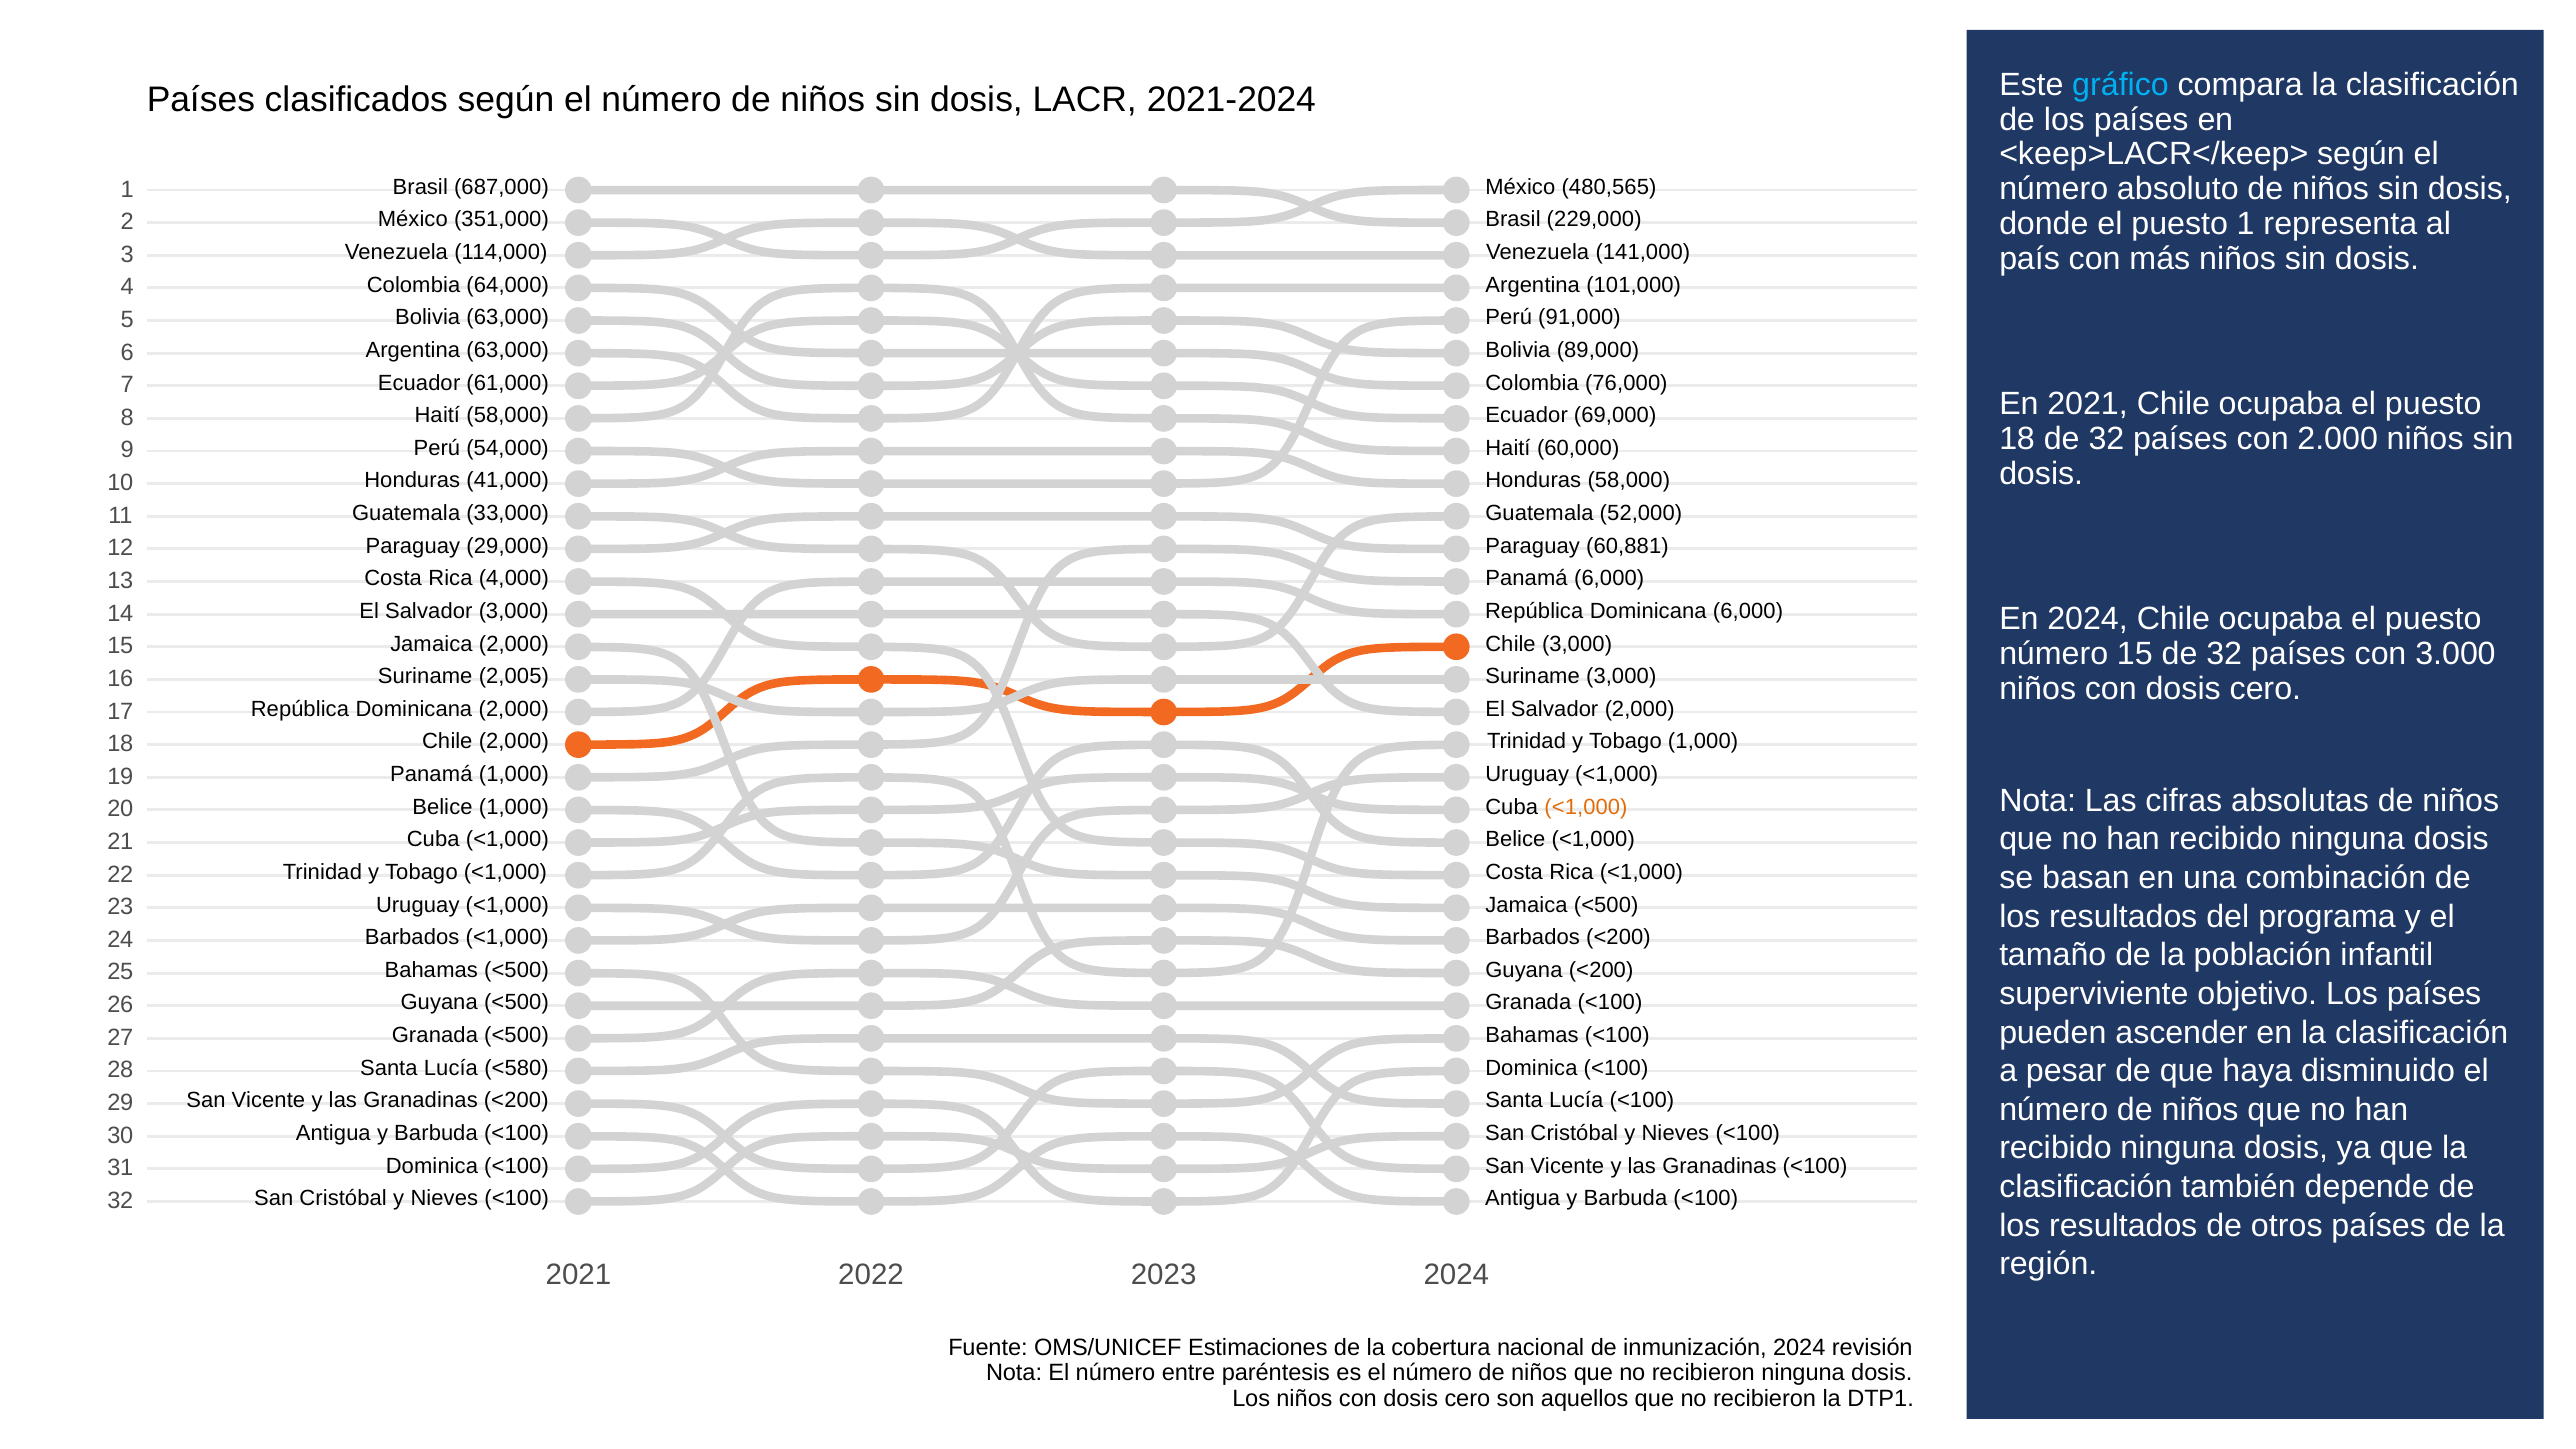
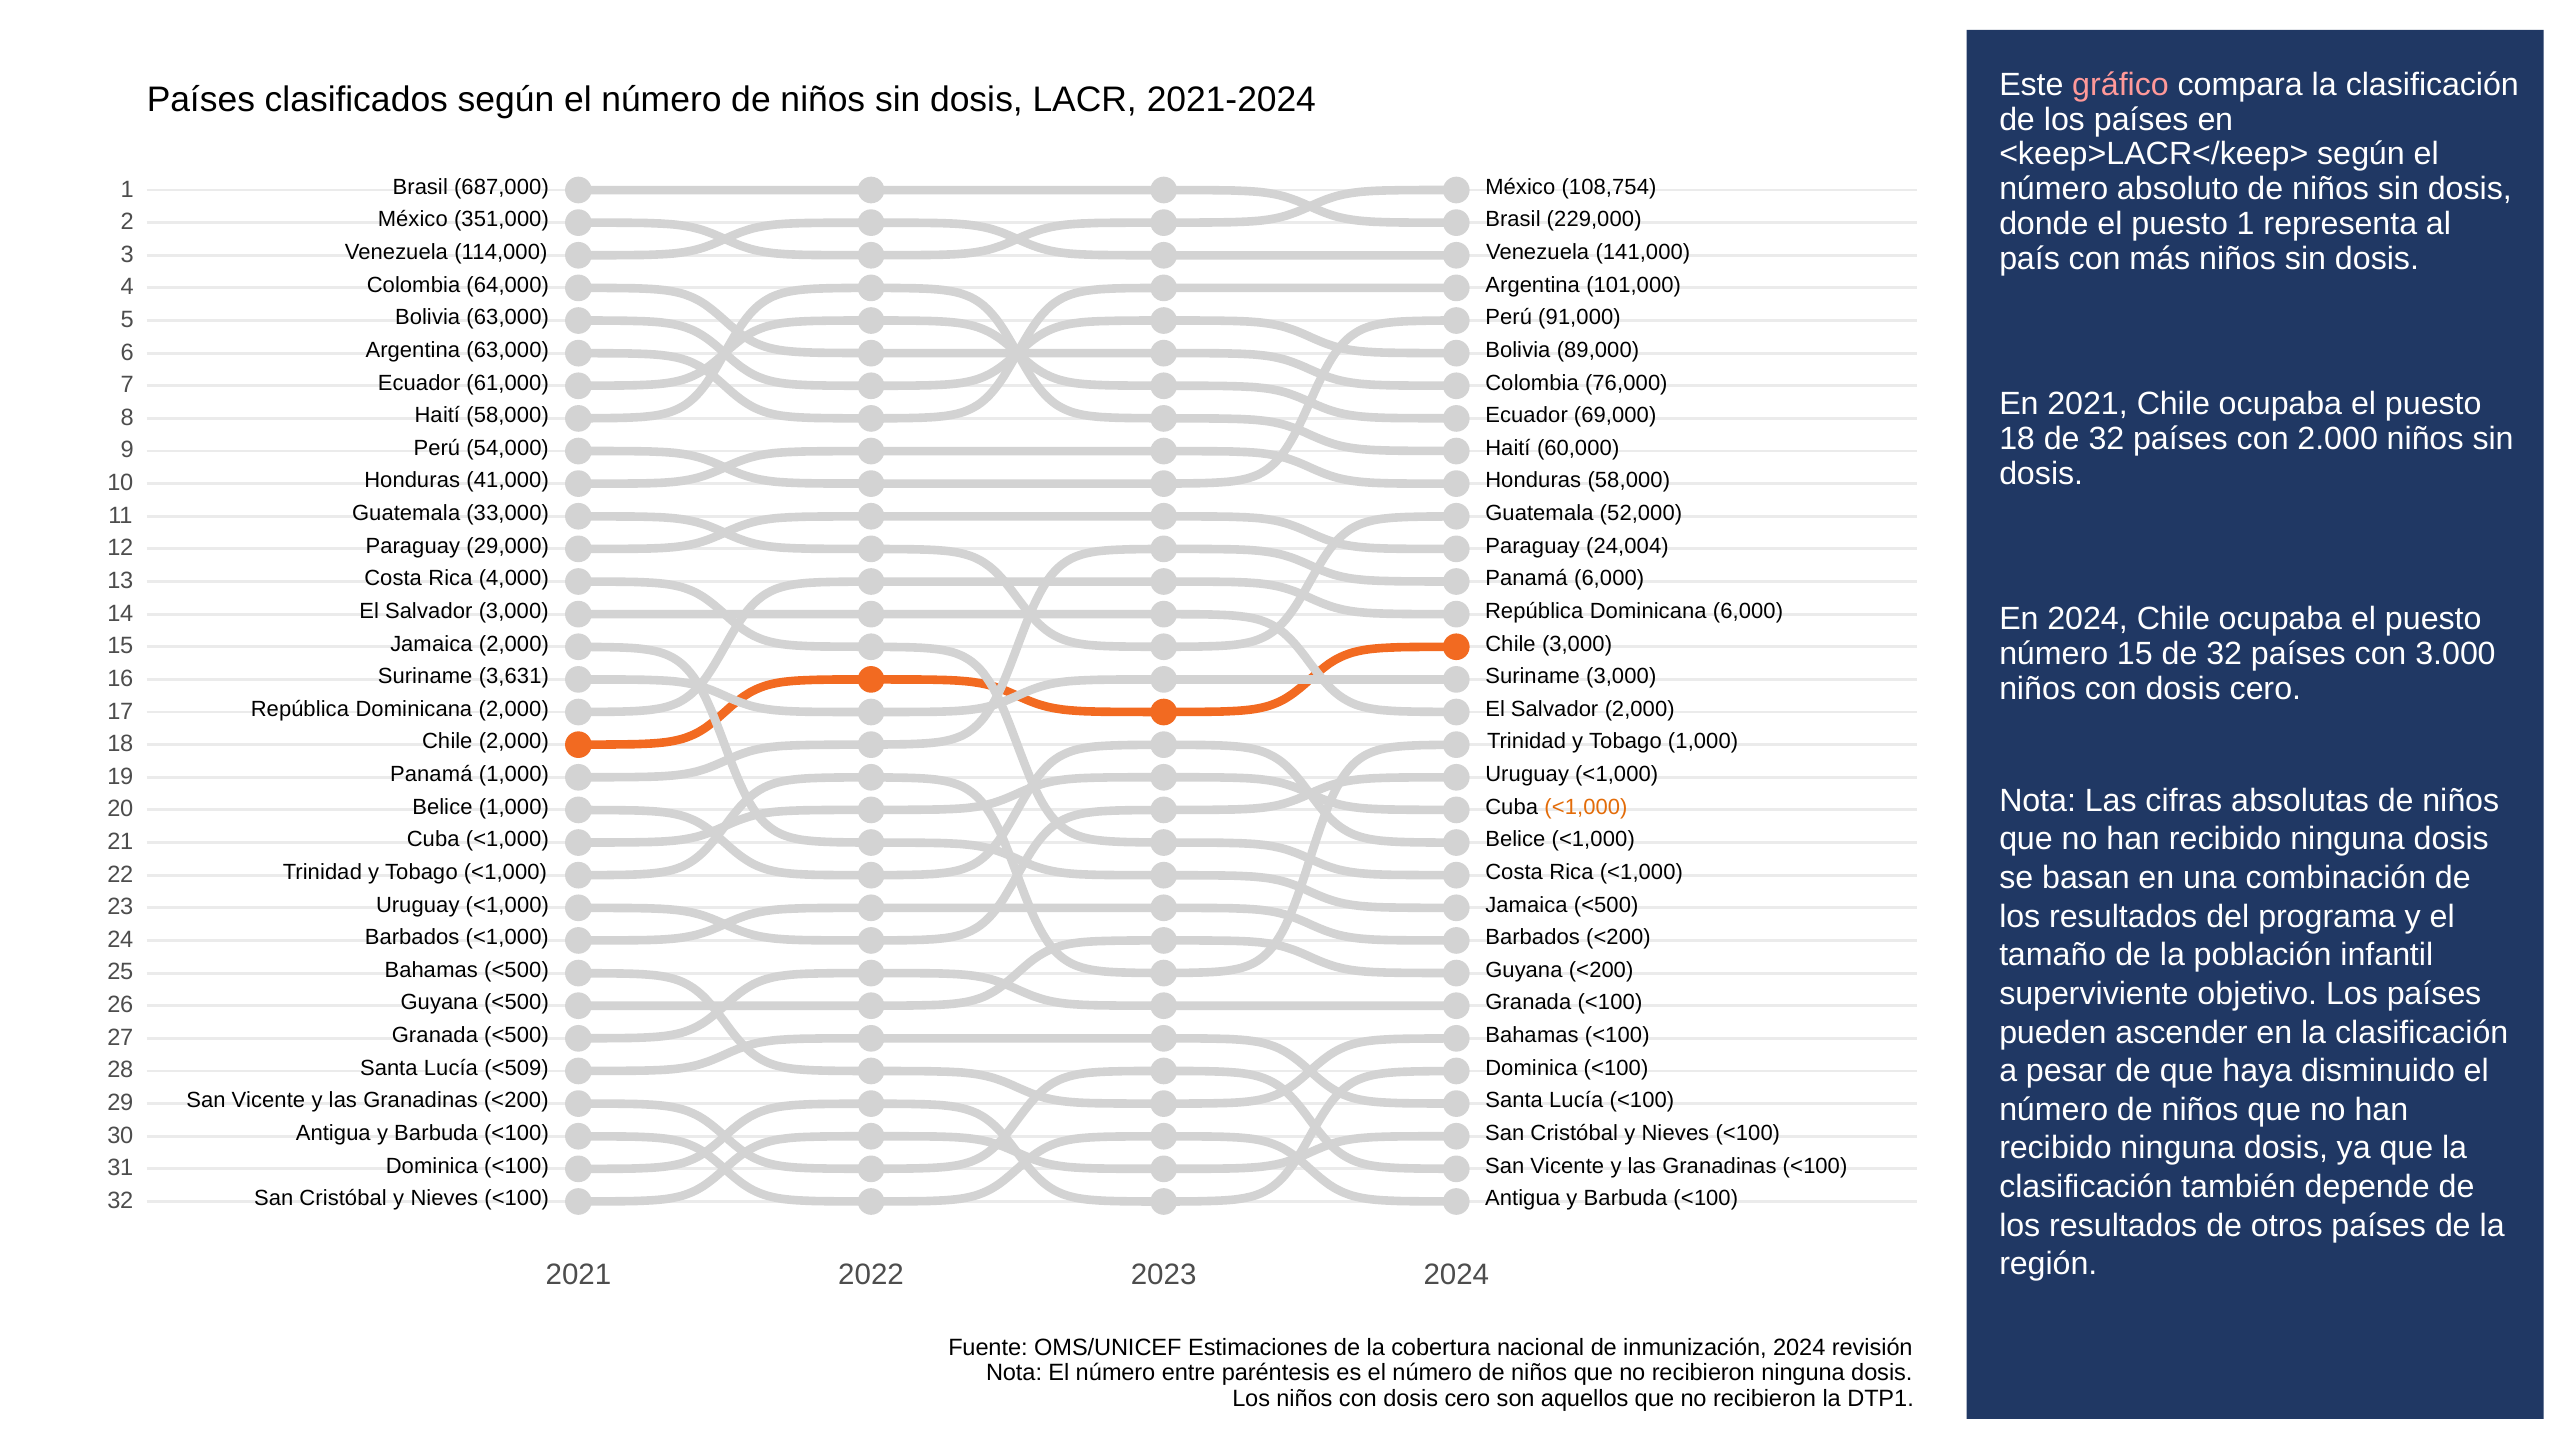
gráfico colour: light blue -> pink
480,565: 480,565 -> 108,754
60,881: 60,881 -> 24,004
2,005: 2,005 -> 3,631
<580: <580 -> <509
